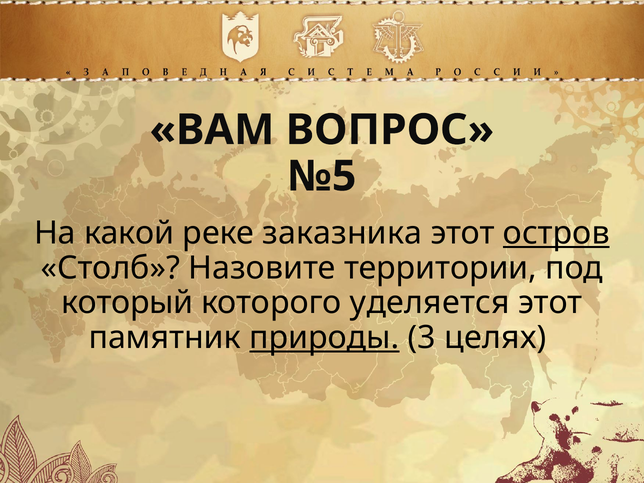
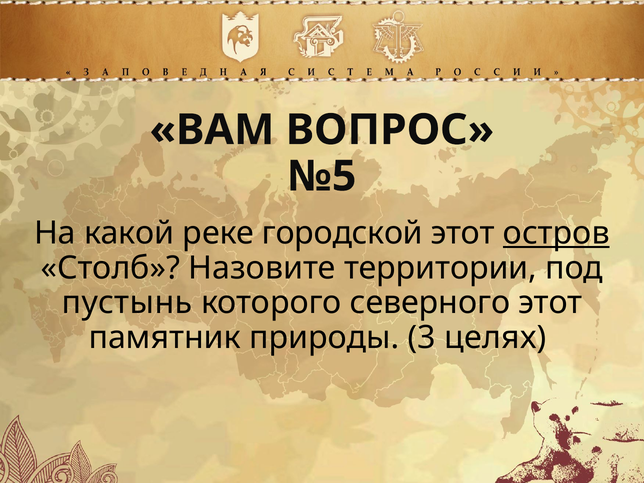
заказника: заказника -> городской
который: который -> пустынь
уделяется: уделяется -> северного
природы underline: present -> none
